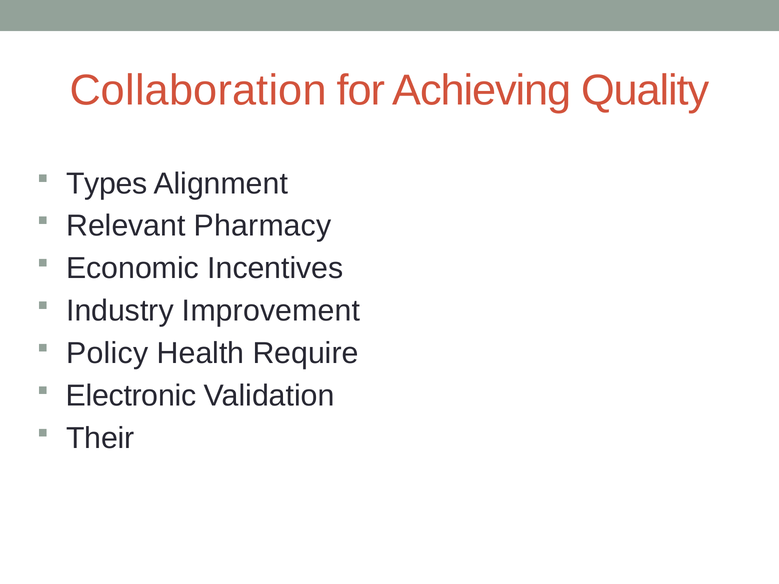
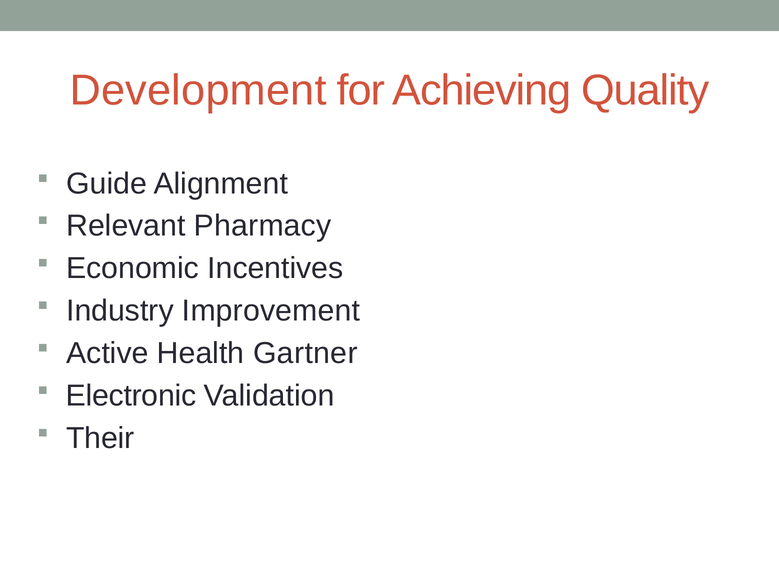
Collaboration: Collaboration -> Development
Types: Types -> Guide
Policy: Policy -> Active
Require: Require -> Gartner
